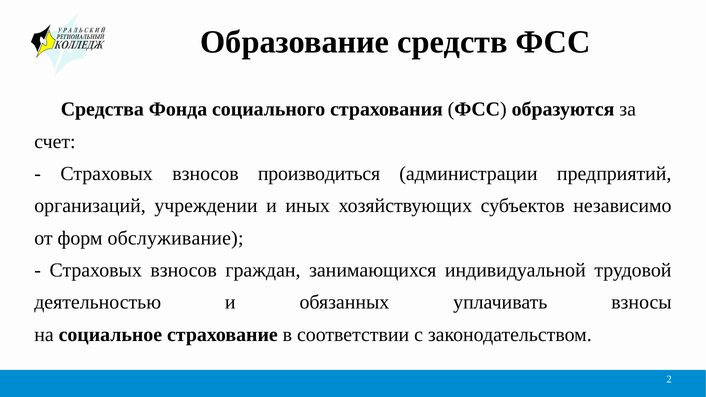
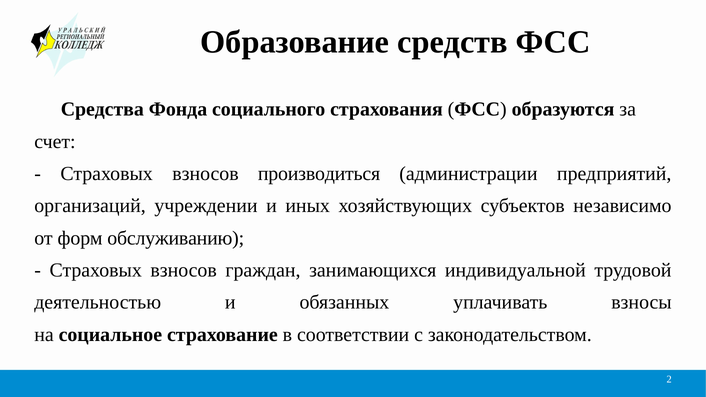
обслуживание: обслуживание -> обслуживанию
